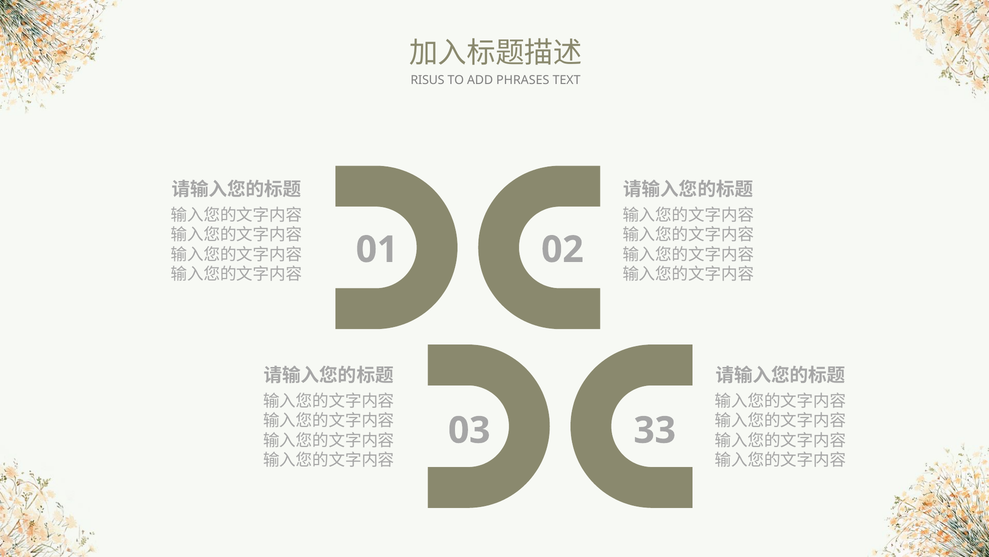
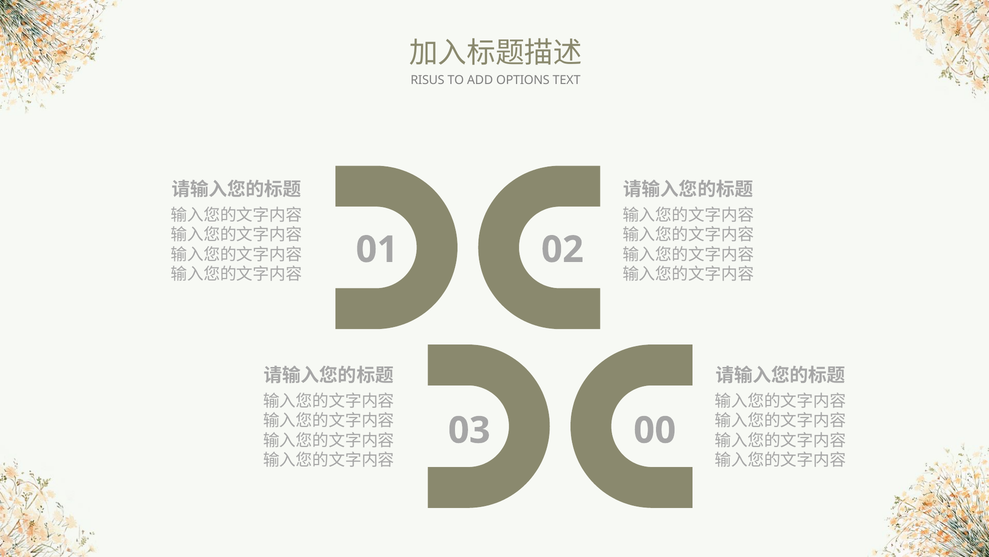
PHRASES: PHRASES -> OPTIONS
33: 33 -> 00
